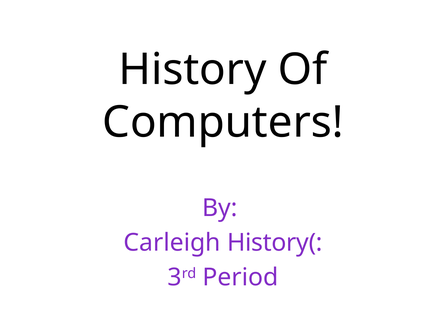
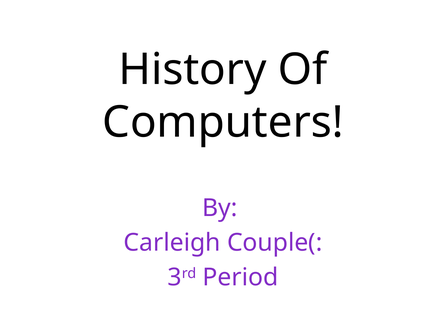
History(: History( -> Couple(
